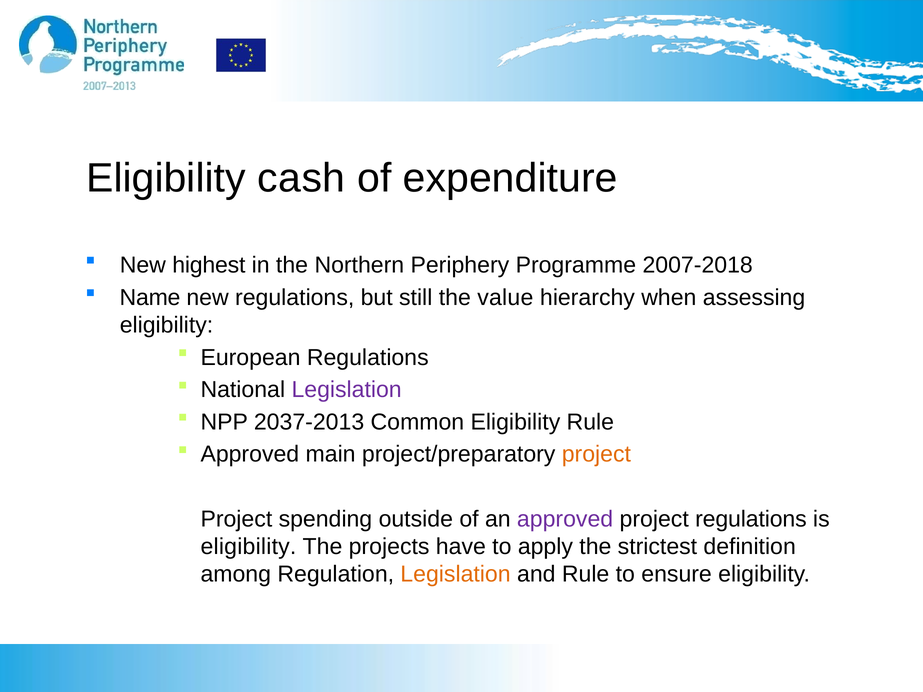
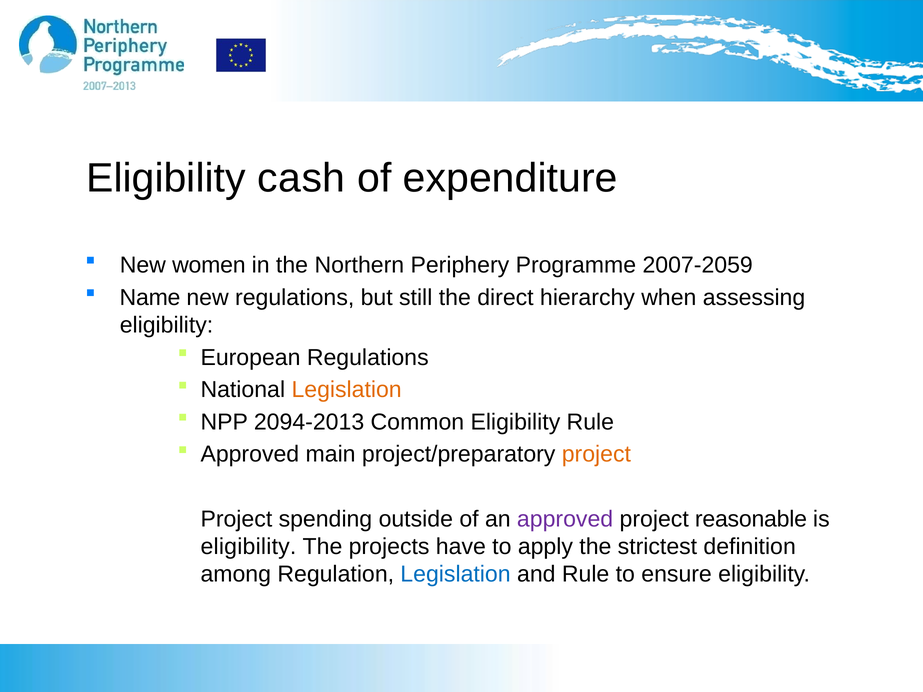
highest: highest -> women
2007-2018: 2007-2018 -> 2007-2059
value: value -> direct
Legislation at (347, 390) colour: purple -> orange
2037-2013: 2037-2013 -> 2094-2013
project regulations: regulations -> reasonable
Legislation at (455, 574) colour: orange -> blue
